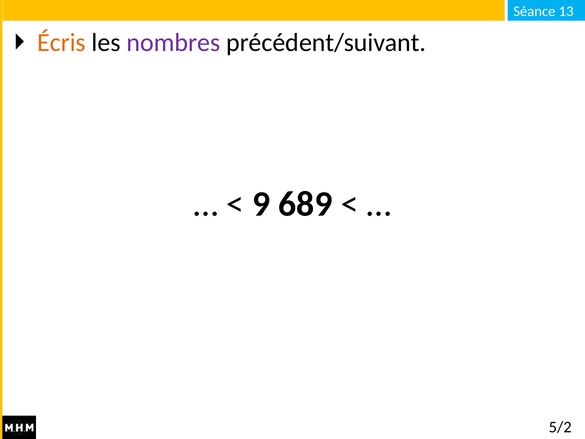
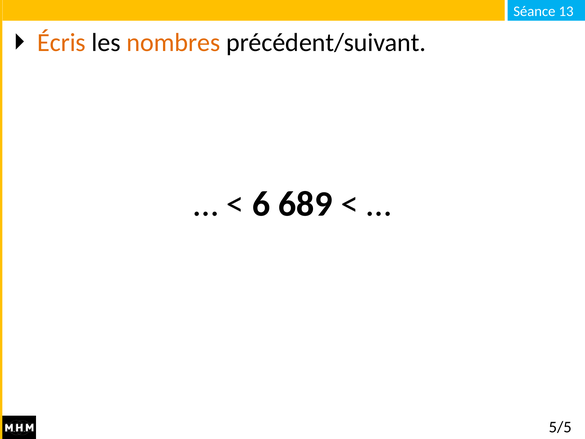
nombres colour: purple -> orange
9: 9 -> 6
5/2: 5/2 -> 5/5
